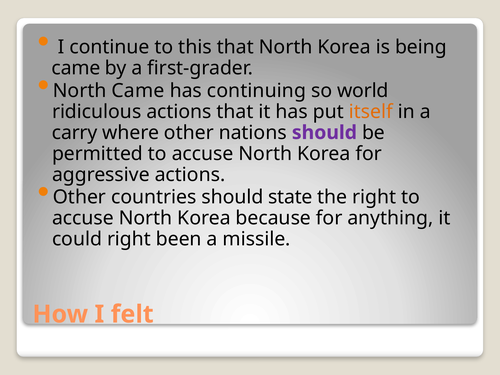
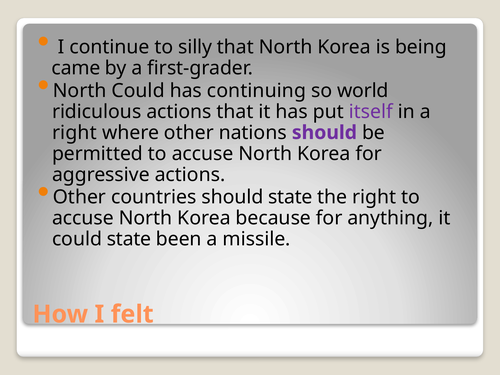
this: this -> silly
North Came: Came -> Could
itself colour: orange -> purple
carry at (75, 133): carry -> right
could right: right -> state
